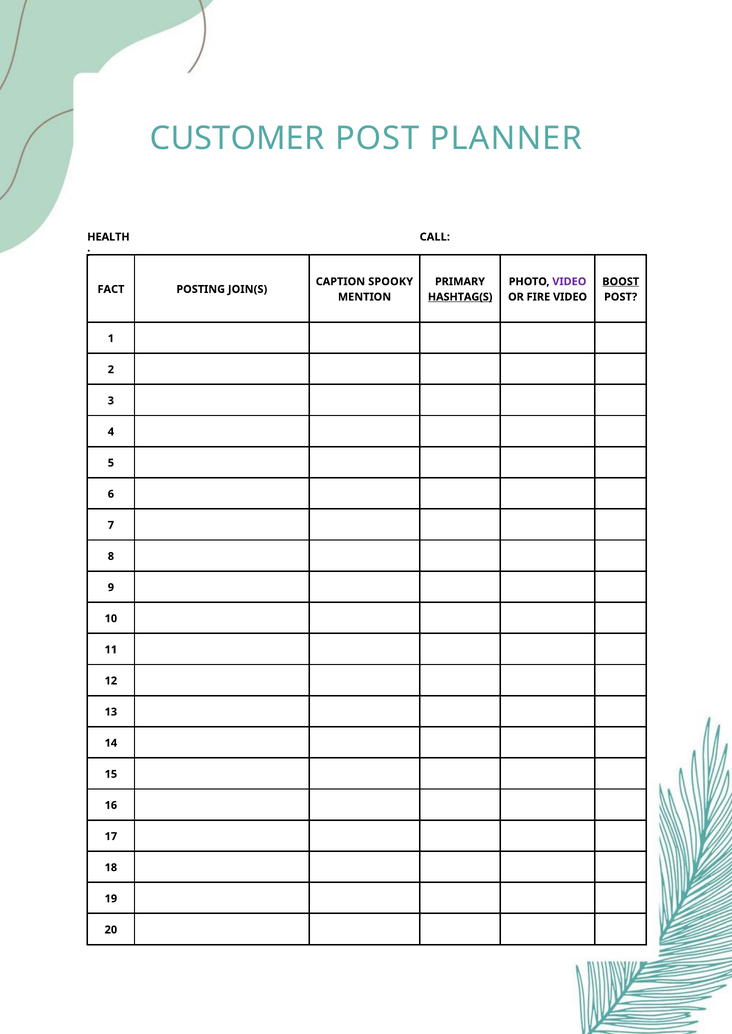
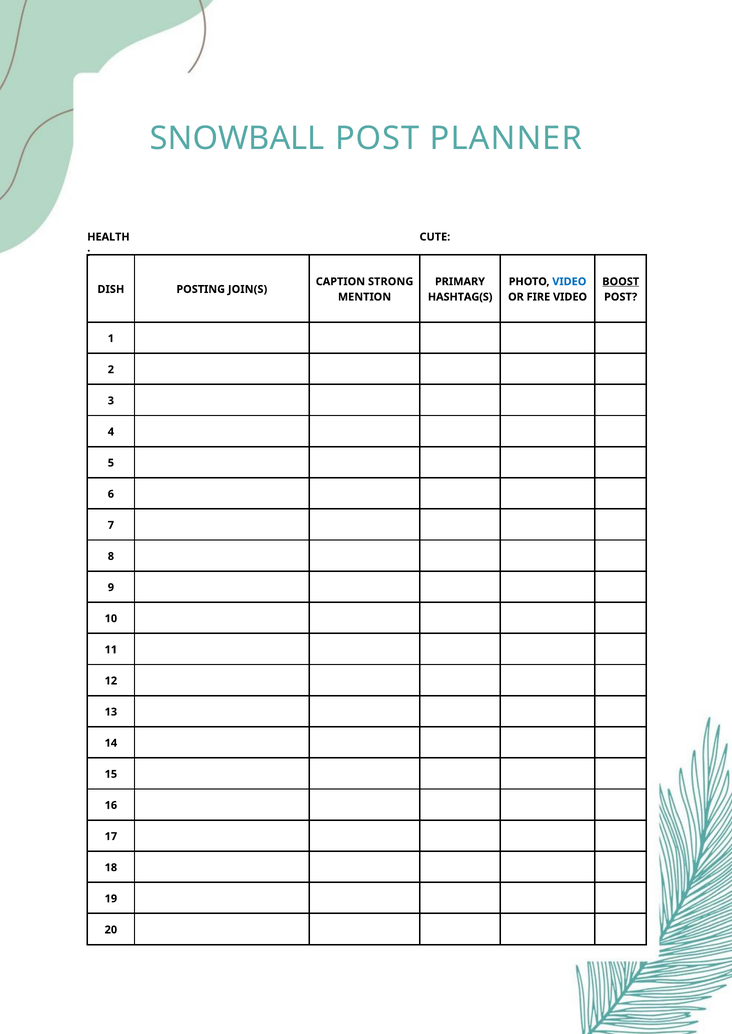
CUSTOMER: CUSTOMER -> SNOWBALL
CALL: CALL -> CUTE
SPOOKY: SPOOKY -> STRONG
VIDEO at (569, 282) colour: purple -> blue
FACT: FACT -> DISH
HASHTAG(S underline: present -> none
